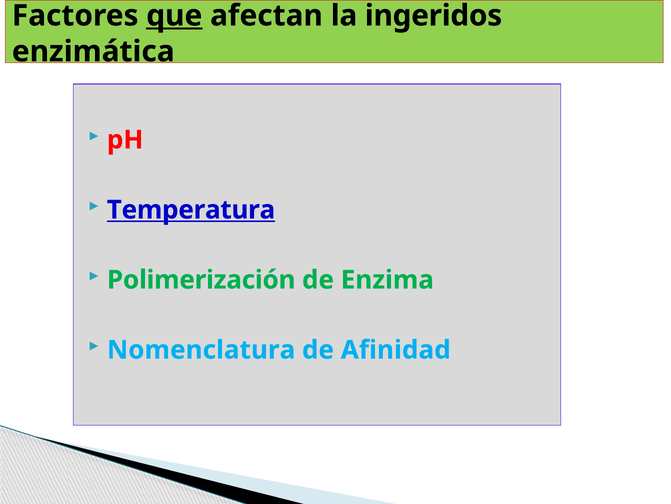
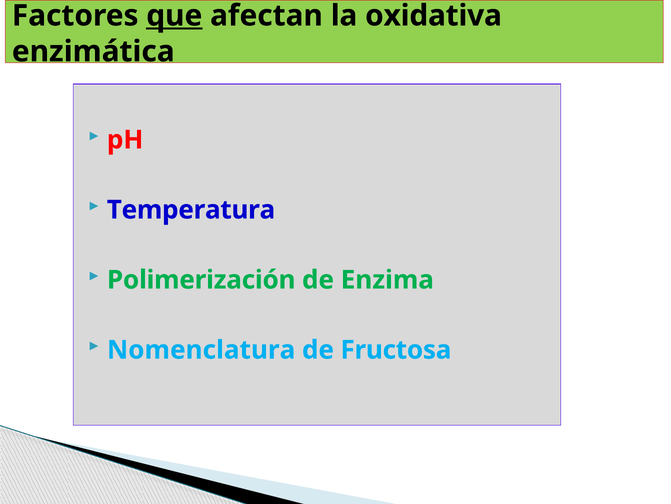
ingeridos: ingeridos -> oxidativa
Temperatura underline: present -> none
Afinidad: Afinidad -> Fructosa
